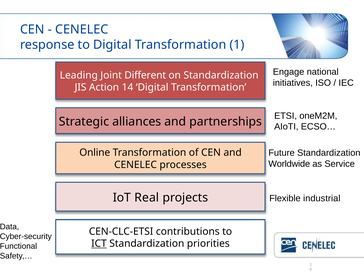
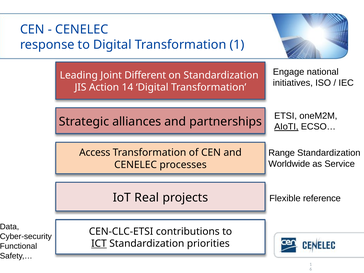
AIoTI underline: none -> present
Future: Future -> Range
Online: Online -> Access
industrial: industrial -> reference
